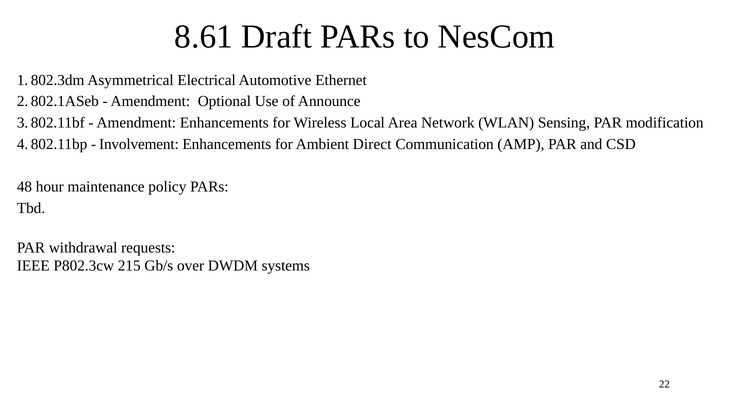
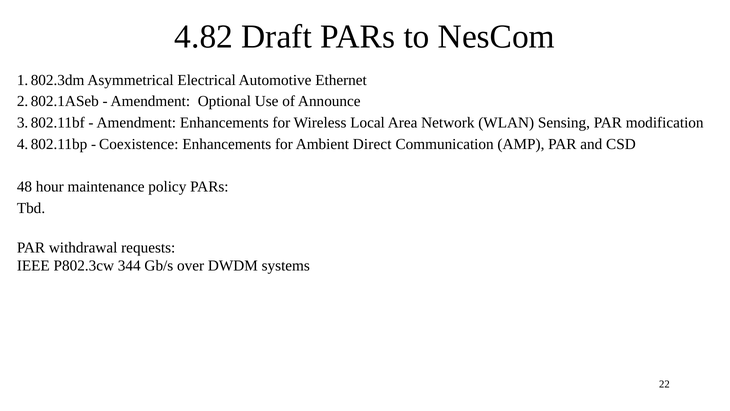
8.61: 8.61 -> 4.82
Involvement: Involvement -> Coexistence
215: 215 -> 344
